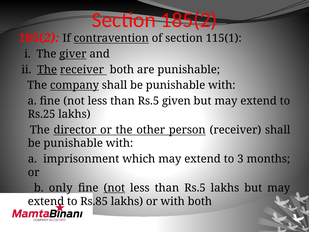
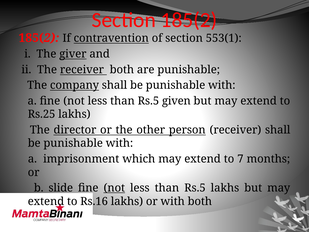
115(1: 115(1 -> 553(1
The at (47, 70) underline: present -> none
3: 3 -> 7
only: only -> slide
Rs.85: Rs.85 -> Rs.16
